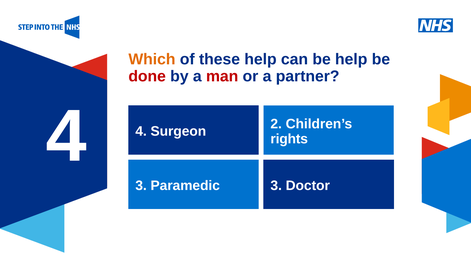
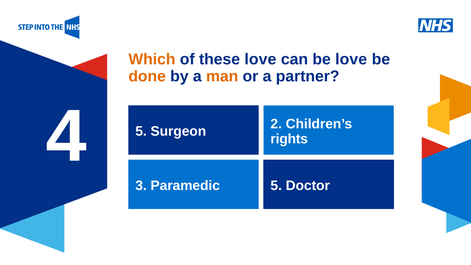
these help: help -> love
be help: help -> love
done colour: red -> orange
man colour: red -> orange
4 4: 4 -> 5
Paramedic 3: 3 -> 5
